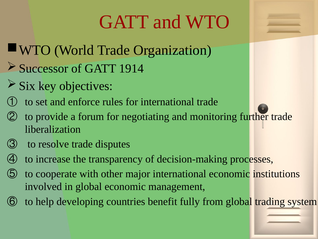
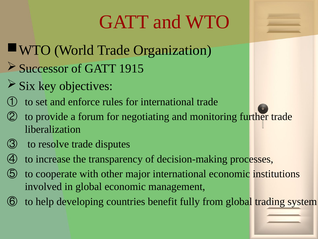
1914: 1914 -> 1915
